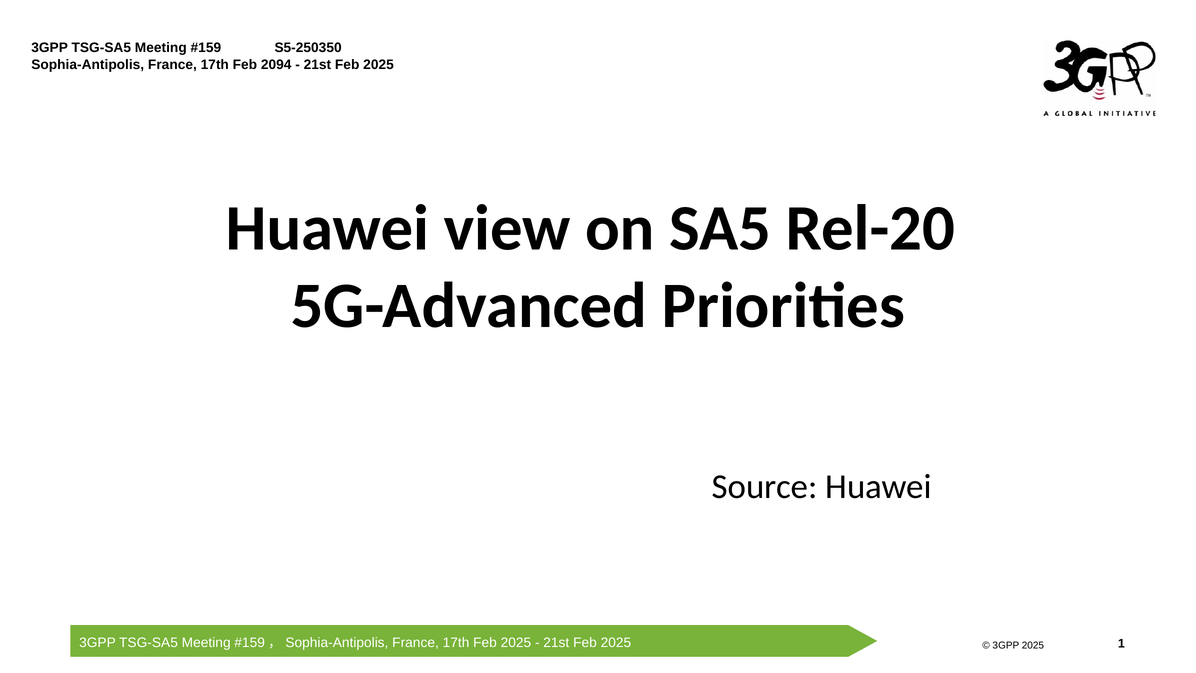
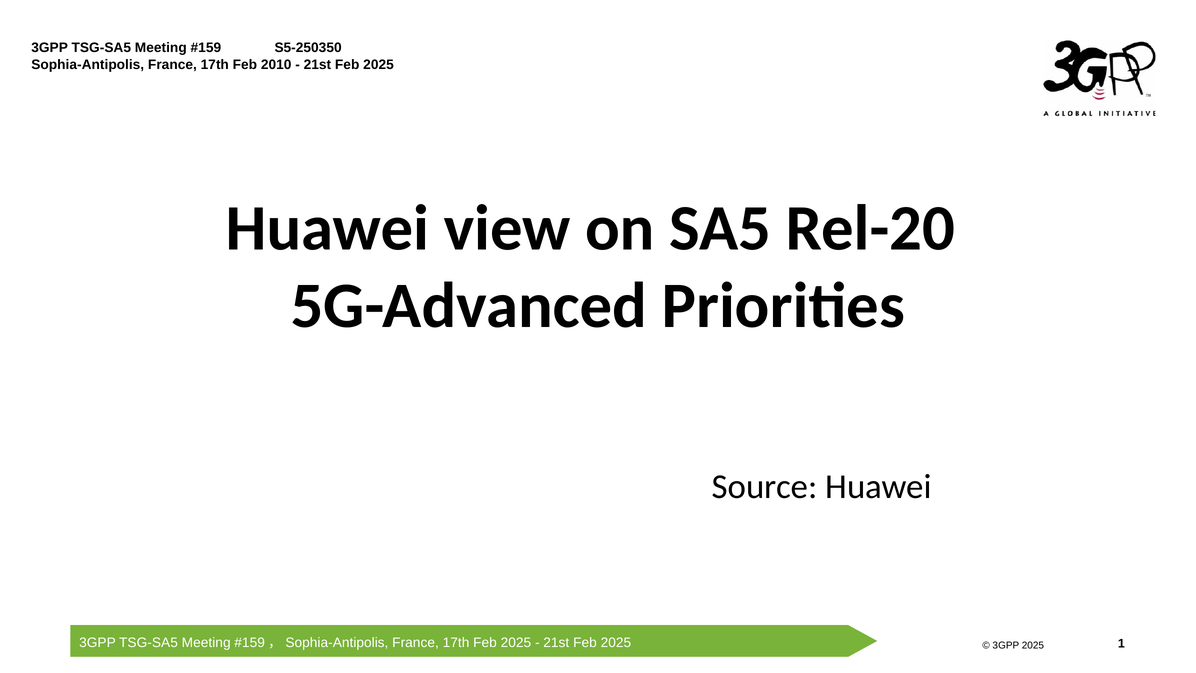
2094: 2094 -> 2010
